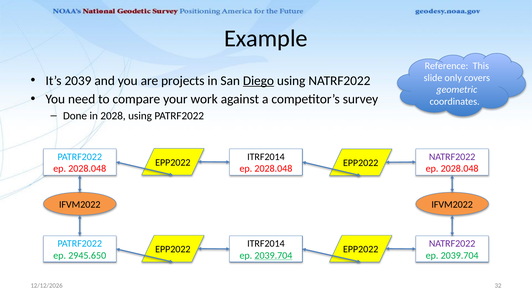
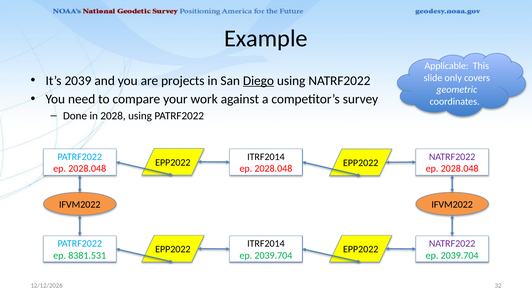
Reference: Reference -> Applicable
2945.650: 2945.650 -> 8381.531
2039.704 at (273, 256) underline: present -> none
